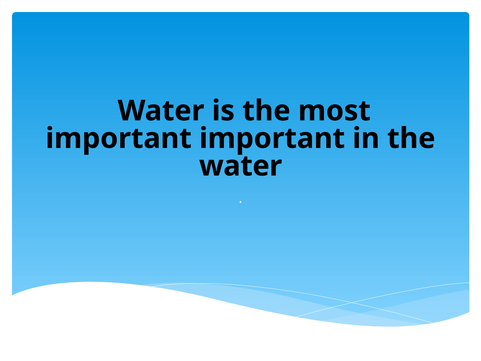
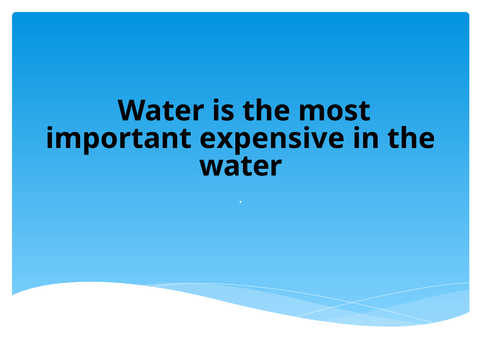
important important: important -> expensive
